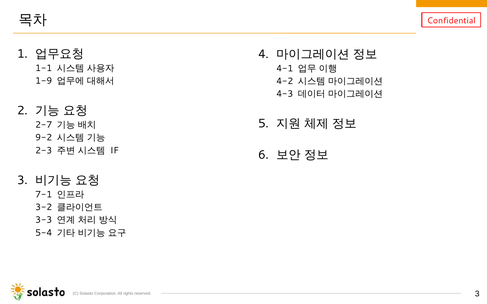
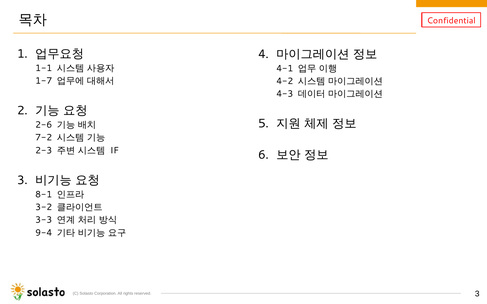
1-9: 1-9 -> 1-7
2-7: 2-7 -> 2-6
9-2: 9-2 -> 7-2
7-1: 7-1 -> 8-1
5-4: 5-4 -> 9-4
